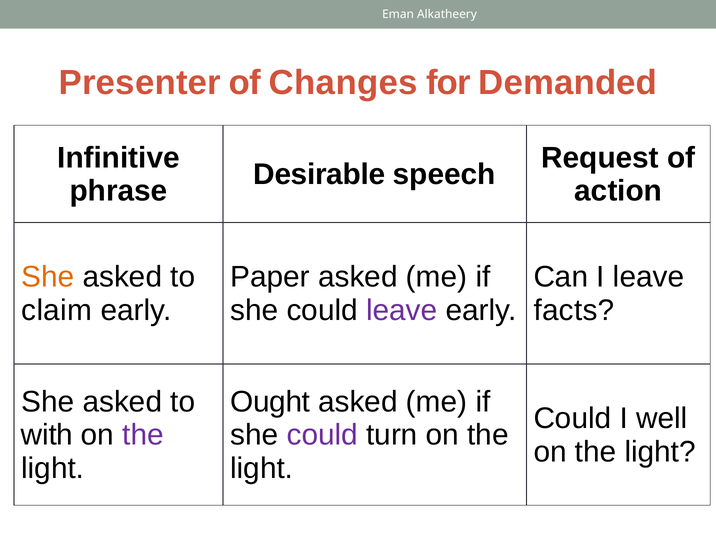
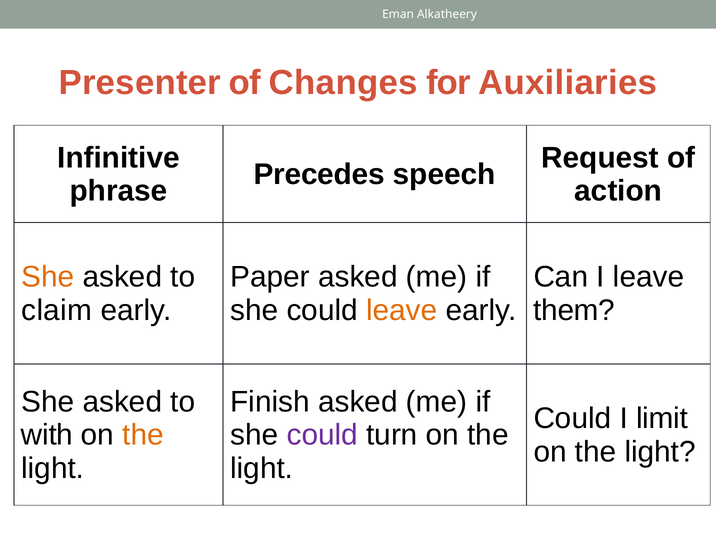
Demanded: Demanded -> Auxiliaries
Desirable: Desirable -> Precedes
leave at (402, 310) colour: purple -> orange
facts: facts -> them
Ought: Ought -> Finish
well: well -> limit
the at (143, 435) colour: purple -> orange
